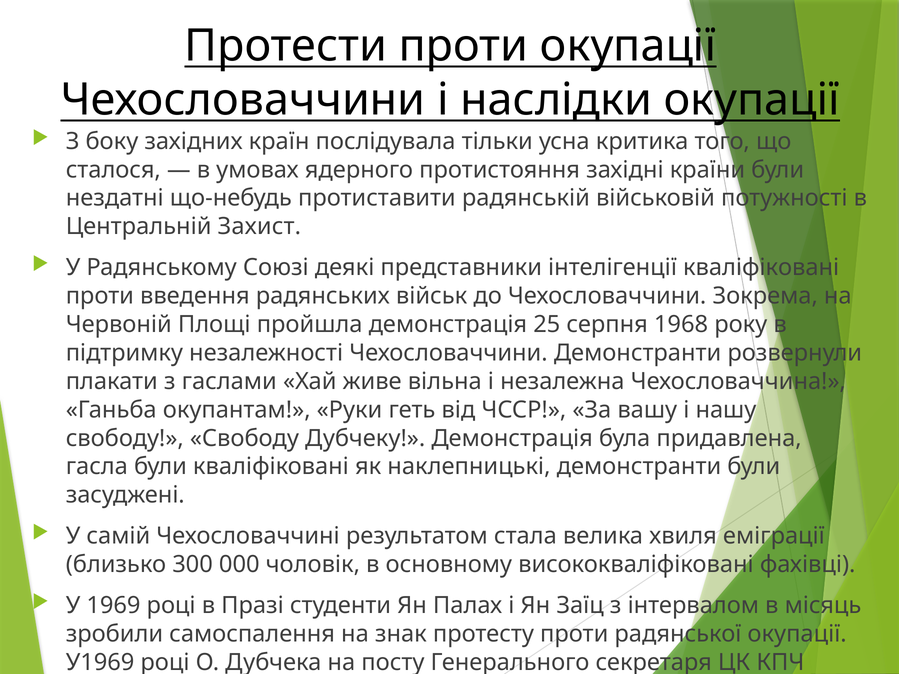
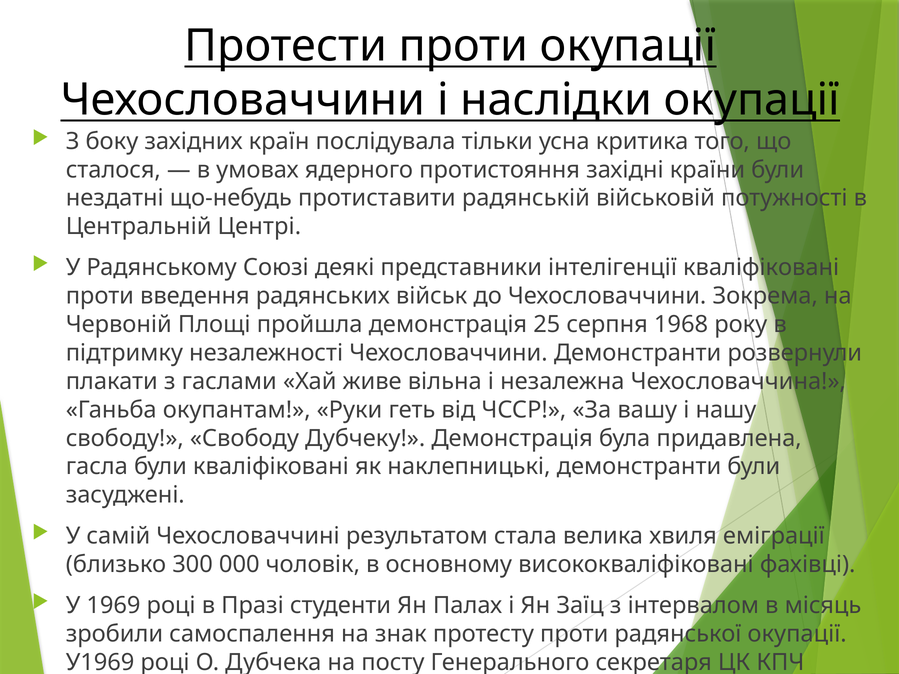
Захист: Захист -> Центрі
